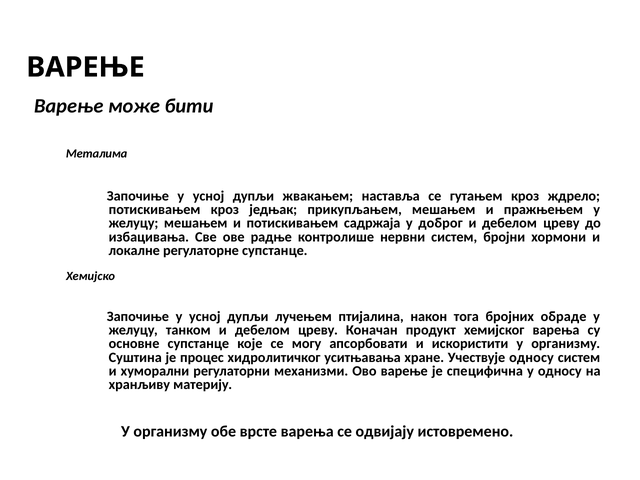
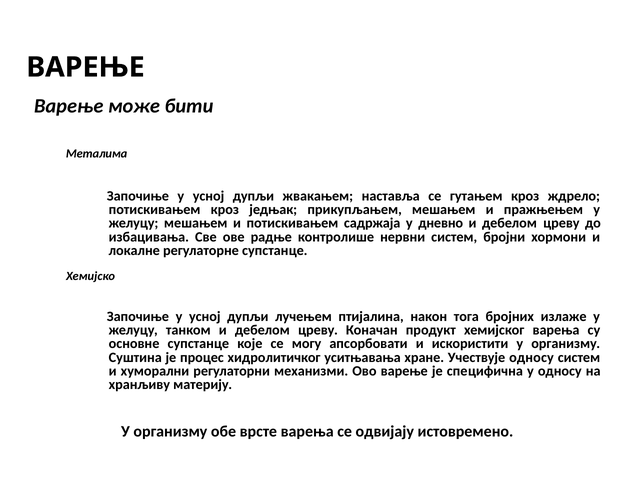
доброг: доброг -> дневно
обраде: обраде -> излаже
